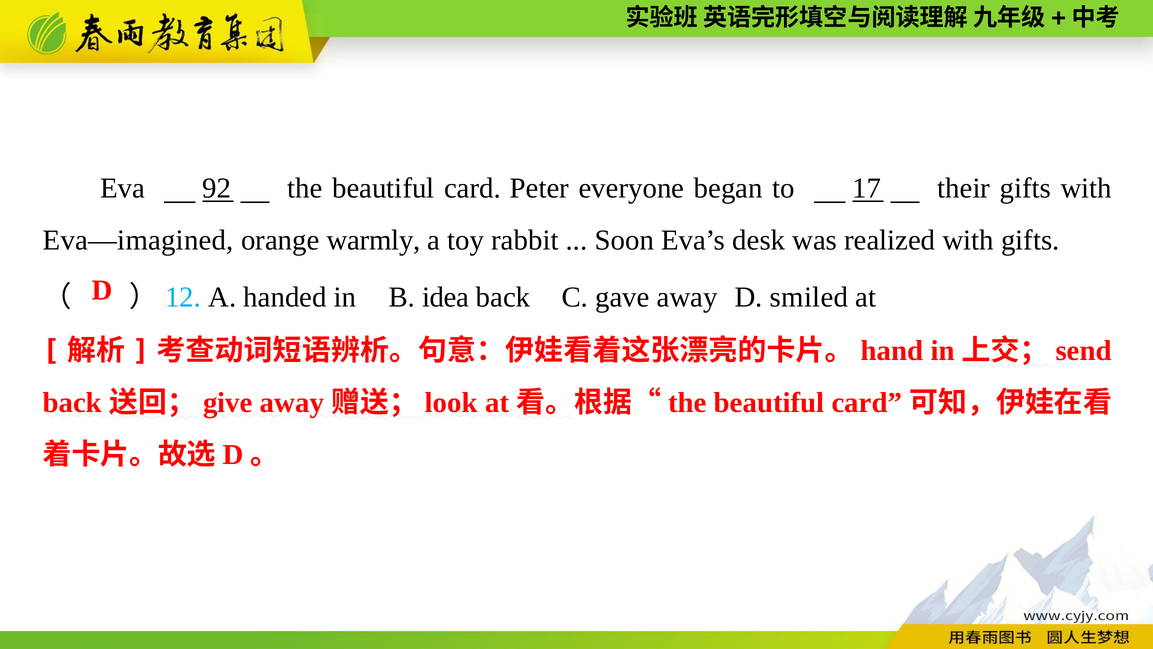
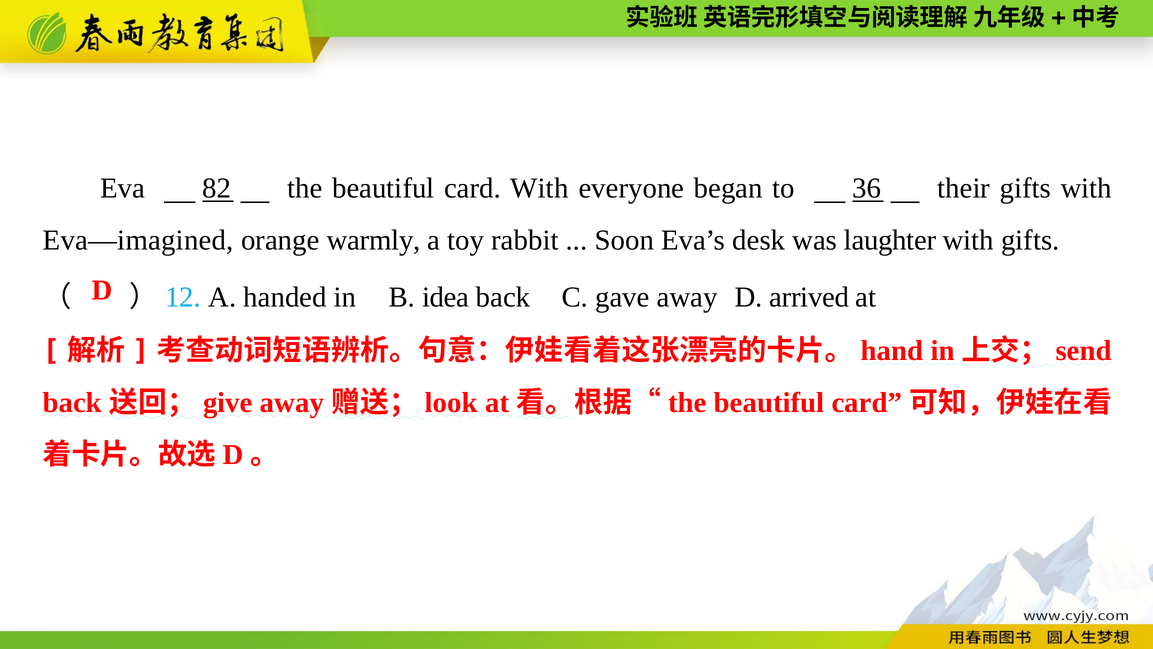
92: 92 -> 82
card Peter: Peter -> With
17: 17 -> 36
realized: realized -> laughter
smiled: smiled -> arrived
